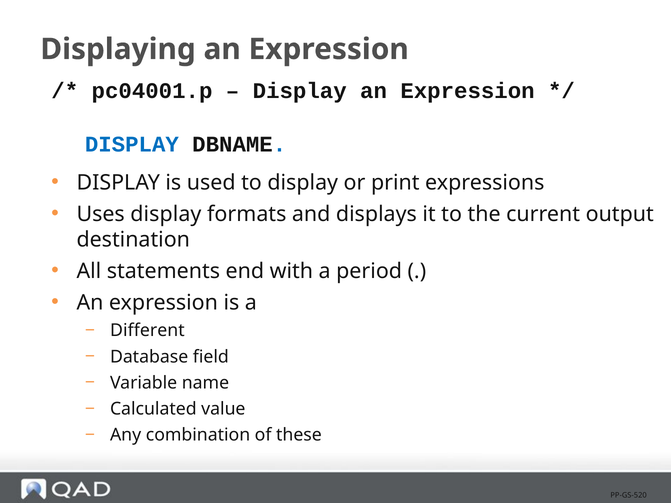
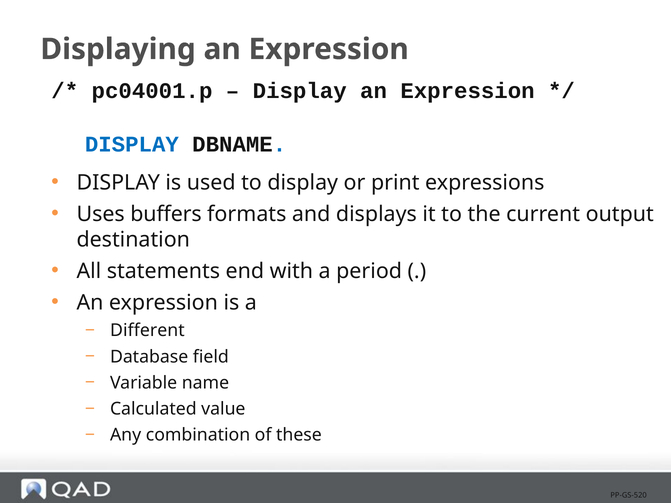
Uses display: display -> buffers
